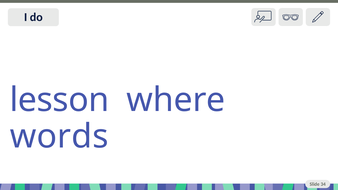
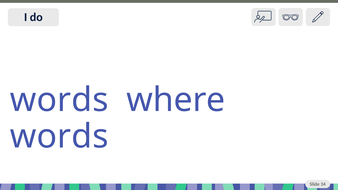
lesson at (59, 100): lesson -> words
